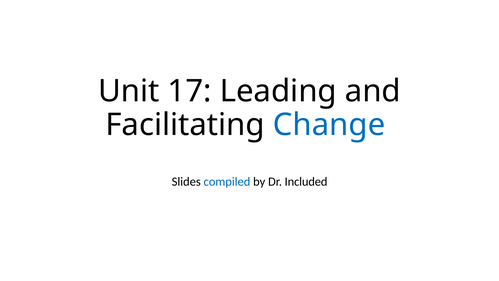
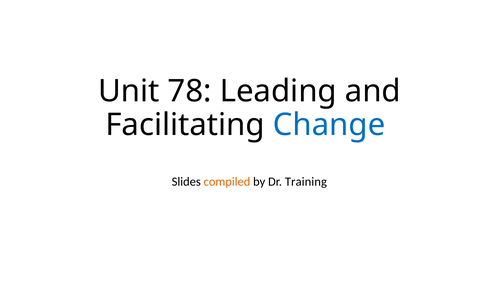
17: 17 -> 78
compiled colour: blue -> orange
Included: Included -> Training
